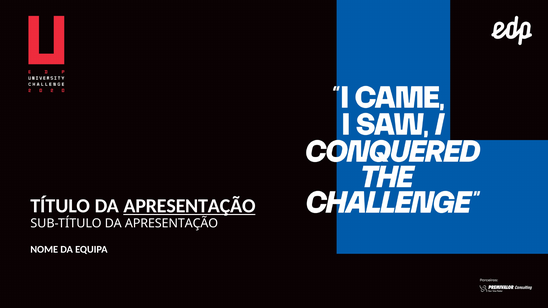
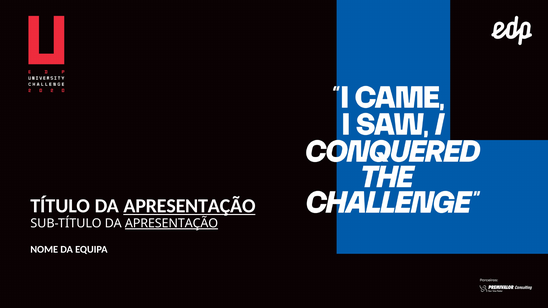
APRESENTAÇÃO at (172, 224) underline: none -> present
